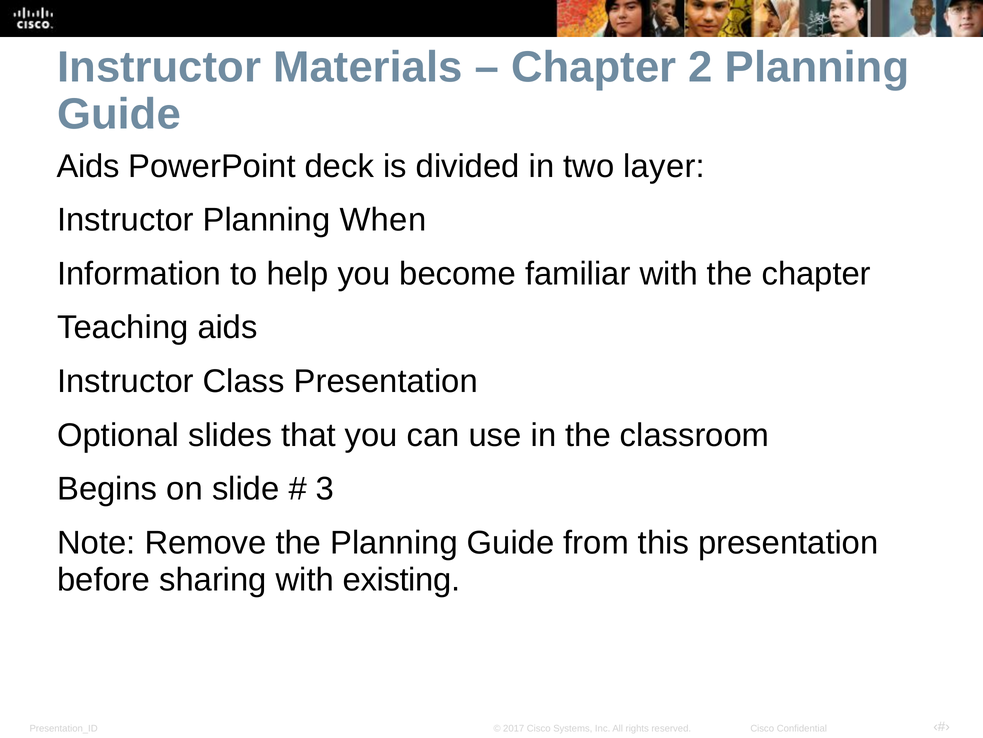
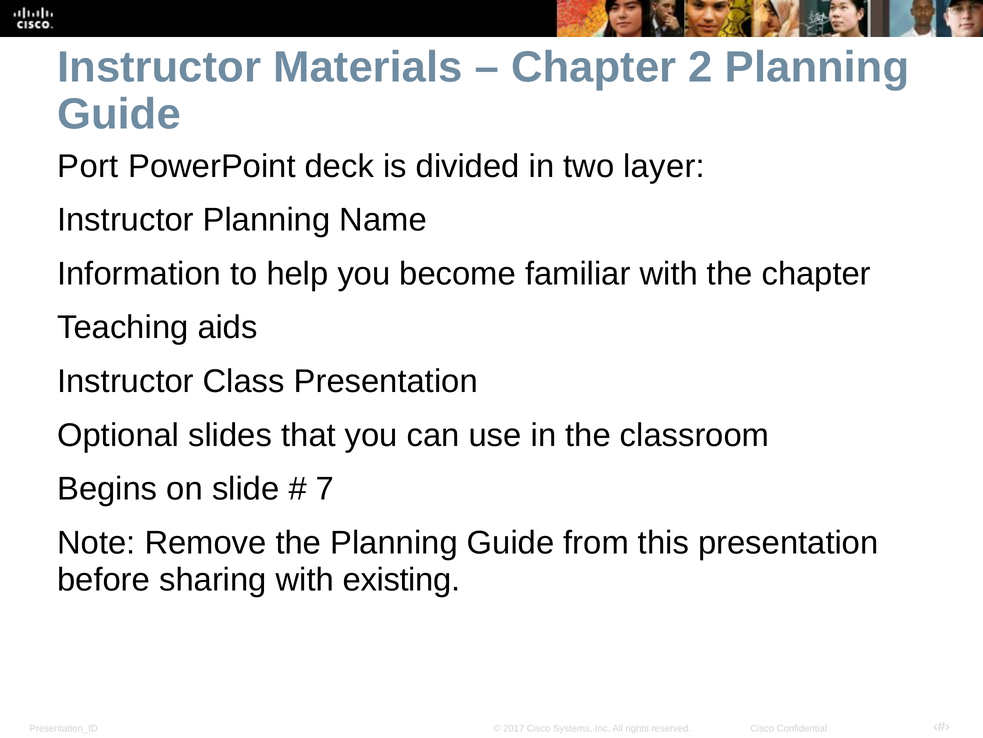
Aids at (88, 166): Aids -> Port
When: When -> Name
3: 3 -> 7
